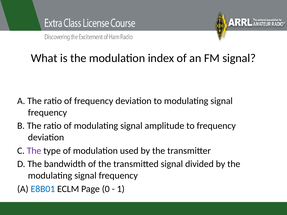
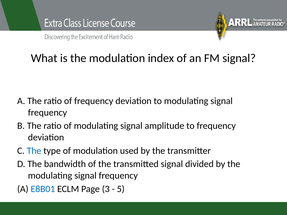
The at (34, 151) colour: purple -> blue
0: 0 -> 3
1: 1 -> 5
